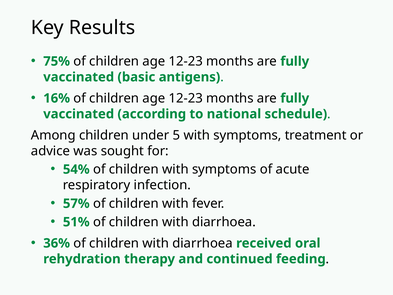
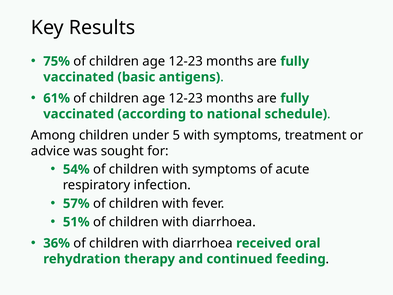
16%: 16% -> 61%
